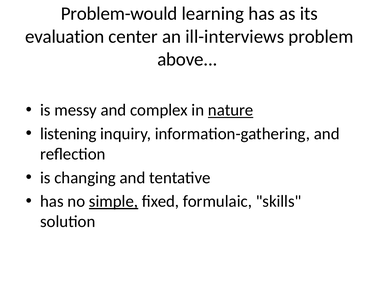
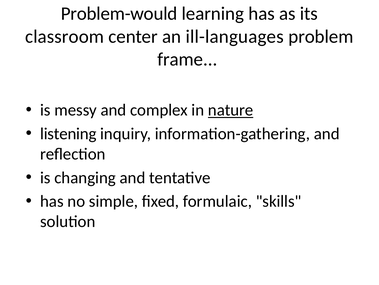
evaluation: evaluation -> classroom
ill-interviews: ill-interviews -> ill-languages
above: above -> frame
simple underline: present -> none
